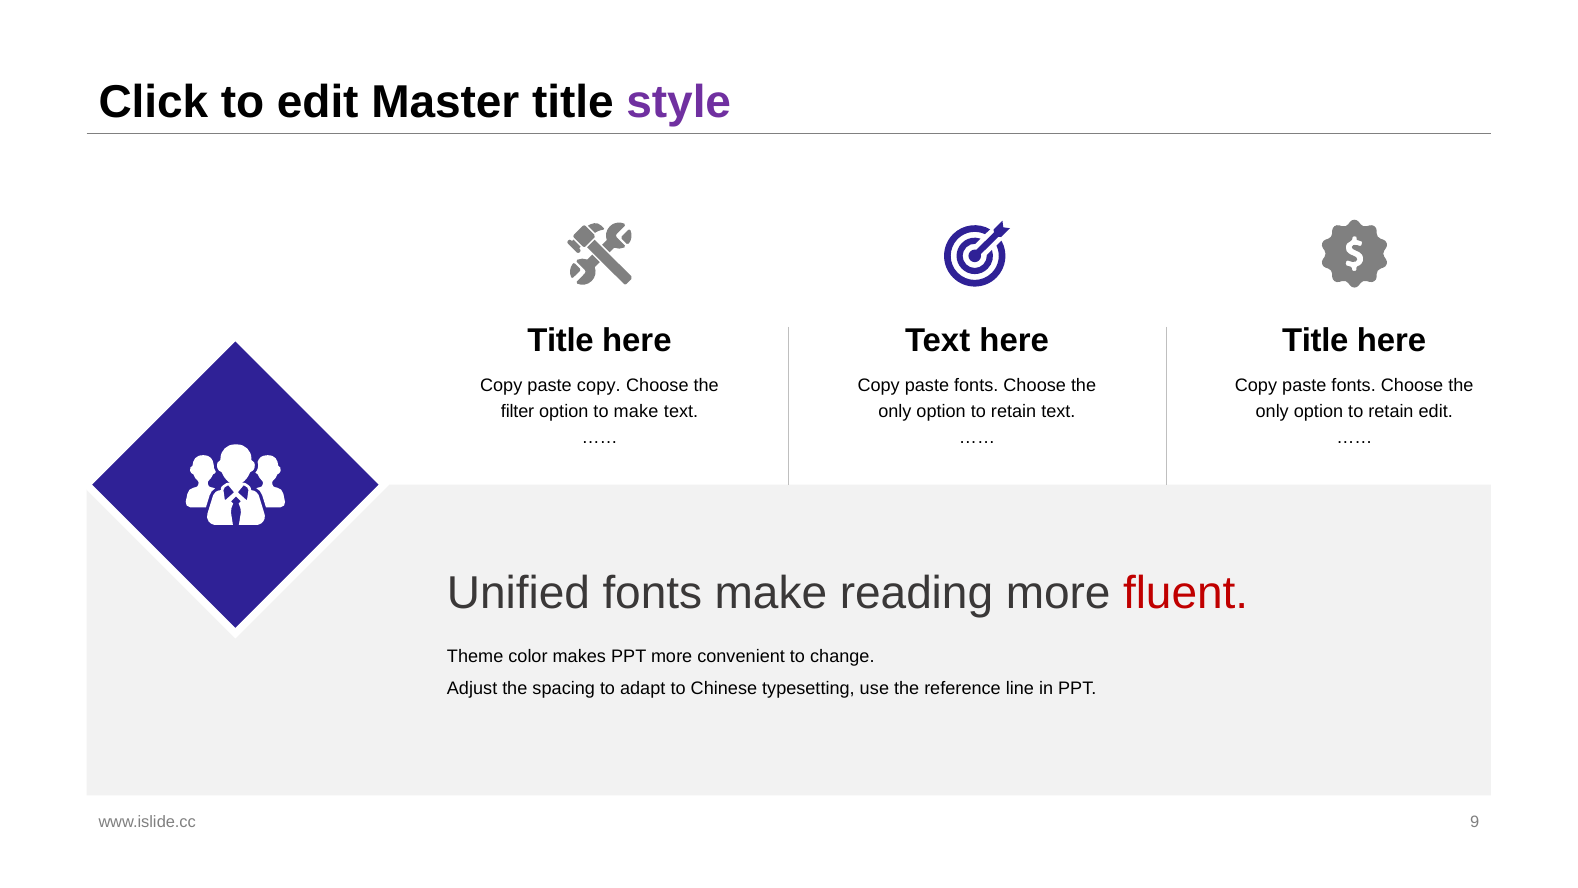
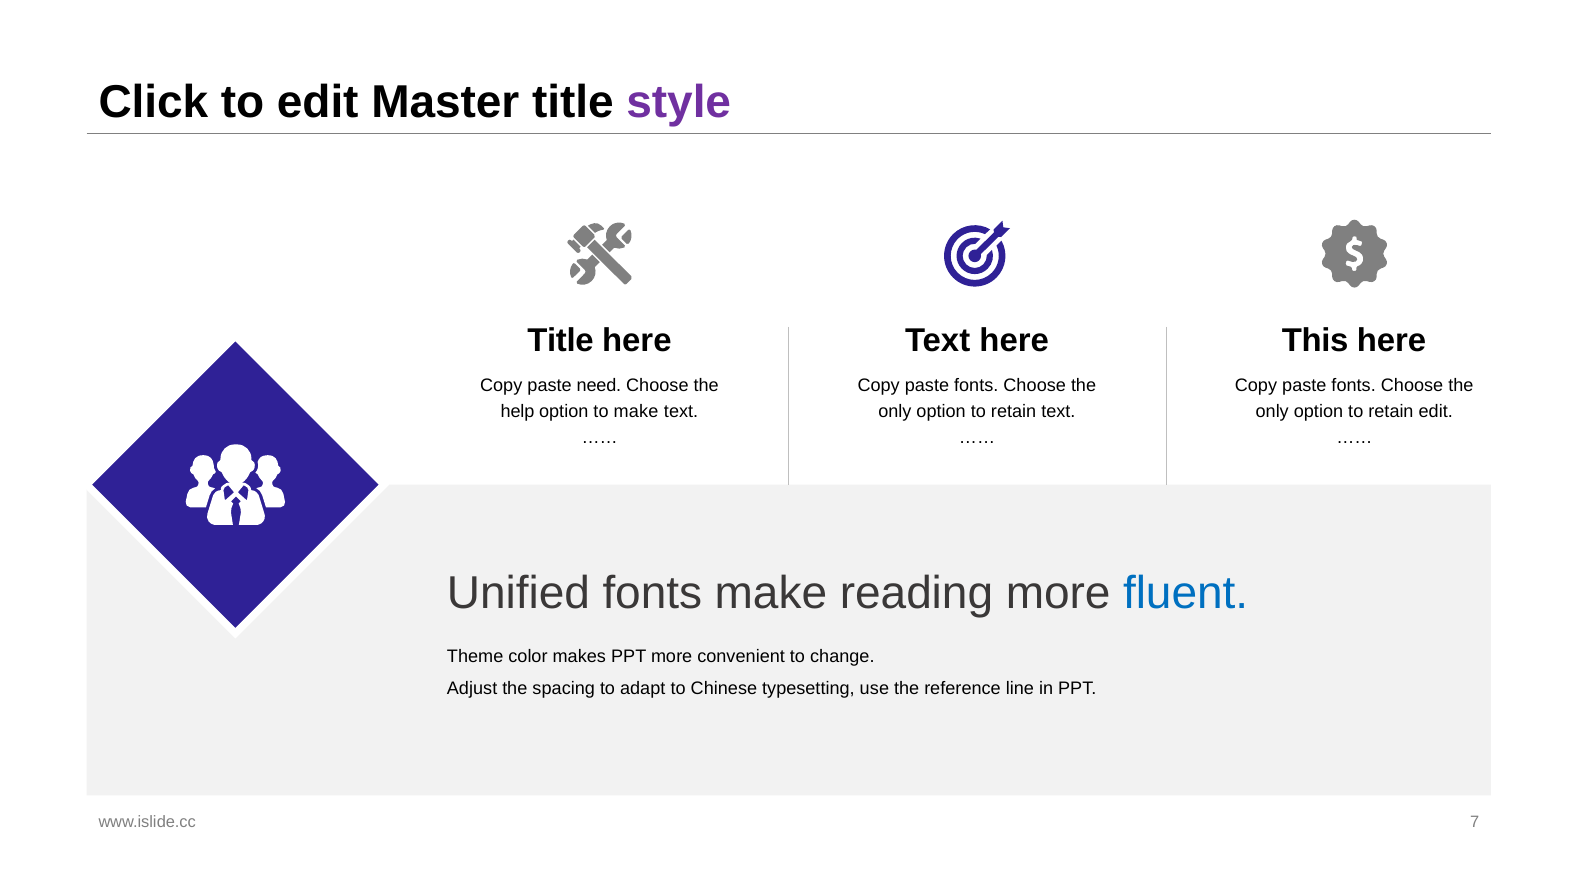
Title at (1315, 341): Title -> This
paste copy: copy -> need
filter: filter -> help
fluent colour: red -> blue
9: 9 -> 7
